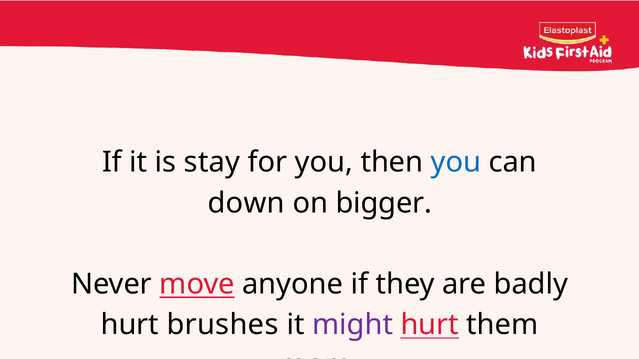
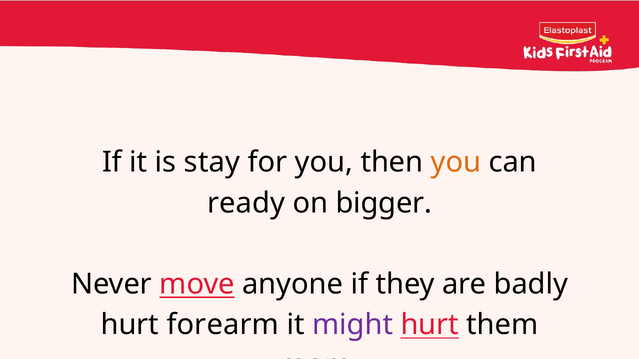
you at (456, 163) colour: blue -> orange
down: down -> ready
brushes: brushes -> forearm
